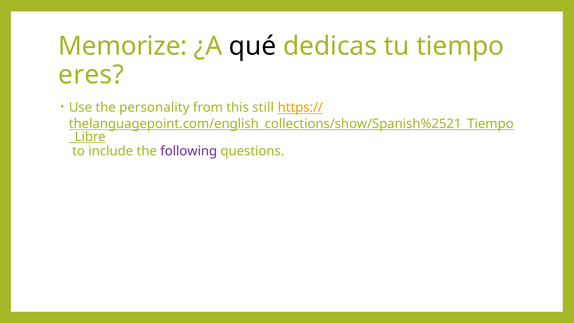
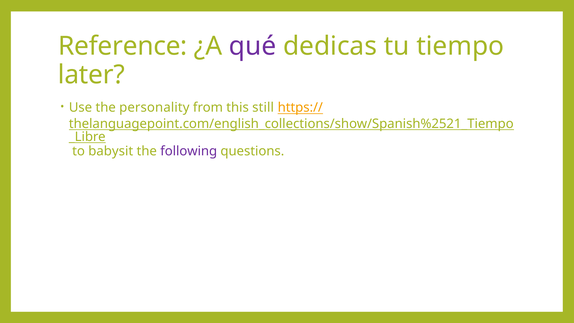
Memorize: Memorize -> Reference
qué colour: black -> purple
eres: eres -> later
include: include -> babysit
